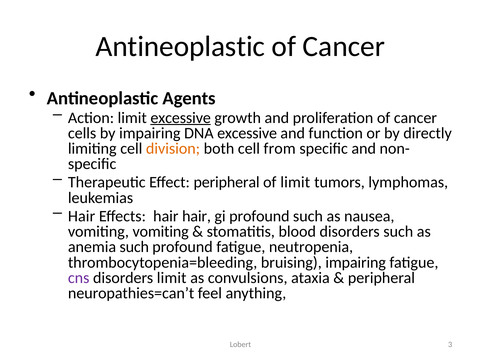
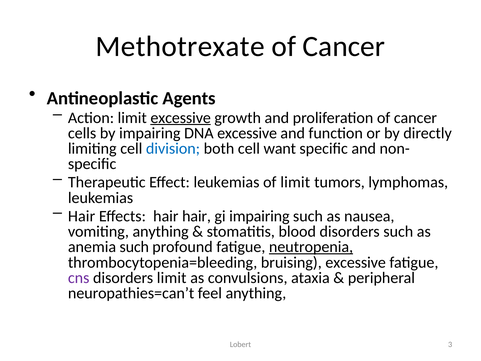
Antineoplastic at (180, 47): Antineoplastic -> Methotrexate
division colour: orange -> blue
from: from -> want
Effect peripheral: peripheral -> leukemias
gi profound: profound -> impairing
vomiting vomiting: vomiting -> anything
neutropenia underline: none -> present
bruising impairing: impairing -> excessive
